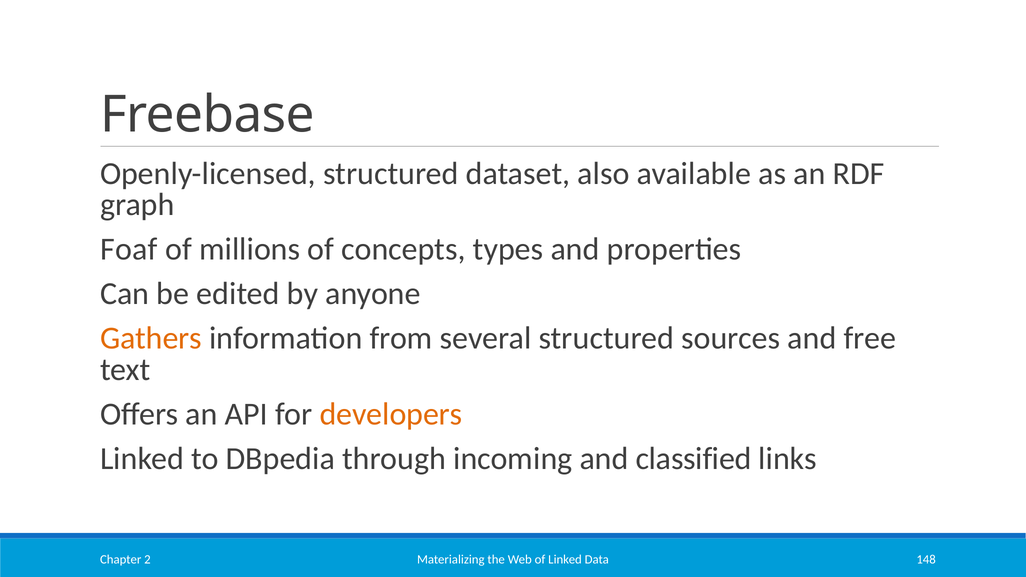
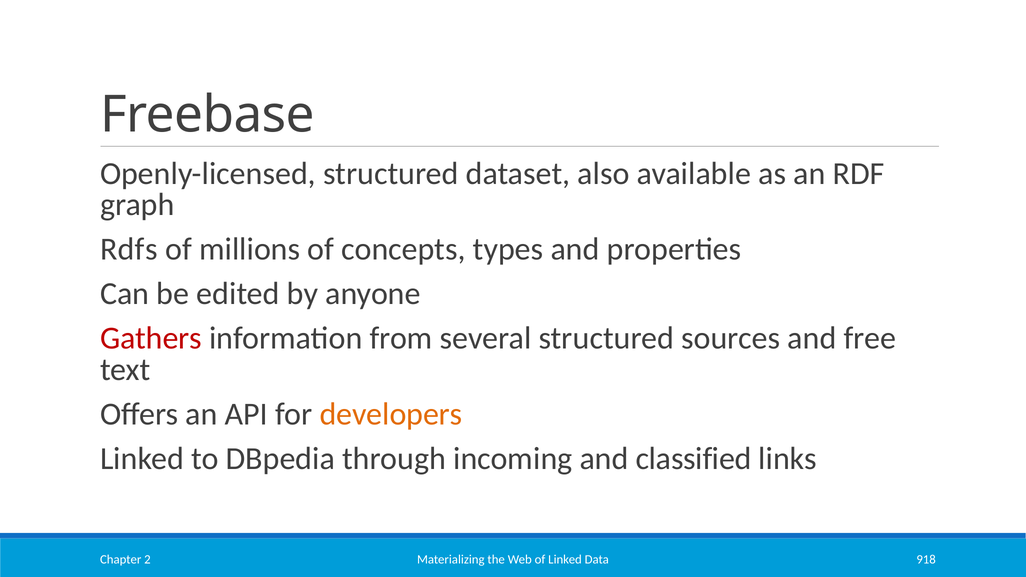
Foaf: Foaf -> Rdfs
Gathers colour: orange -> red
148: 148 -> 918
